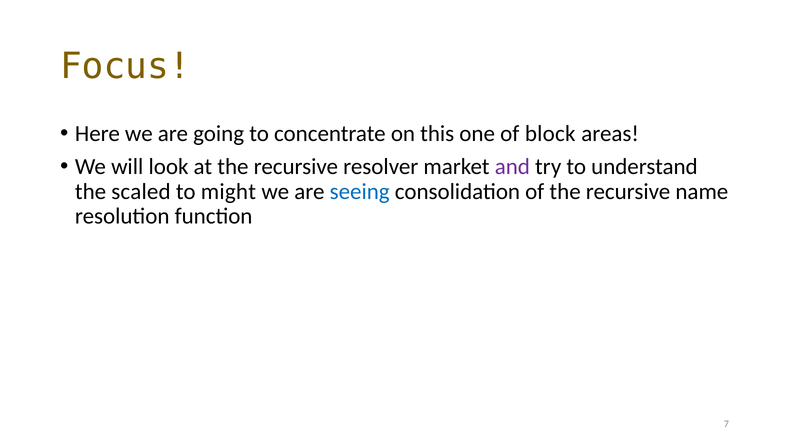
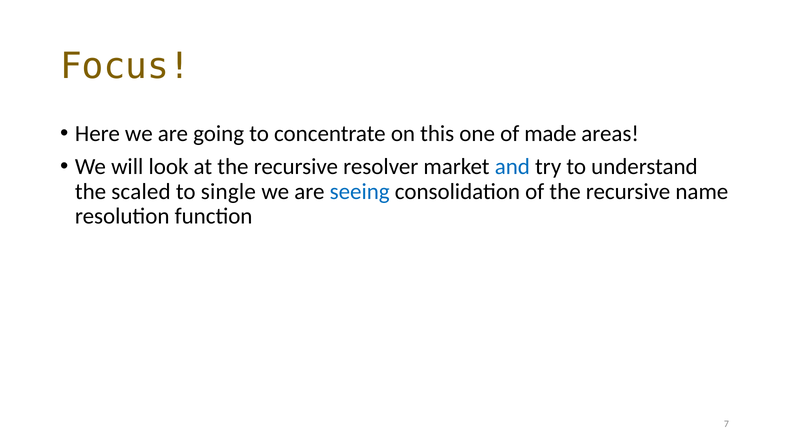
block: block -> made
and colour: purple -> blue
might: might -> single
